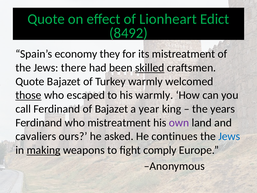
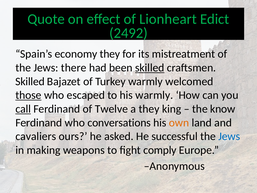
8492: 8492 -> 2492
Quote at (30, 81): Quote -> Skilled
call underline: none -> present
of Bajazet: Bajazet -> Twelve
a year: year -> they
years: years -> know
who mistreatment: mistreatment -> conversations
own colour: purple -> orange
continues: continues -> successful
making underline: present -> none
